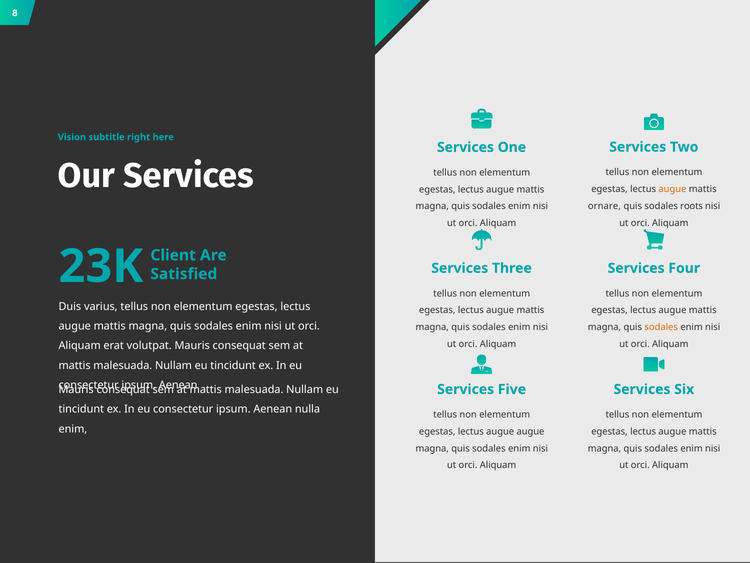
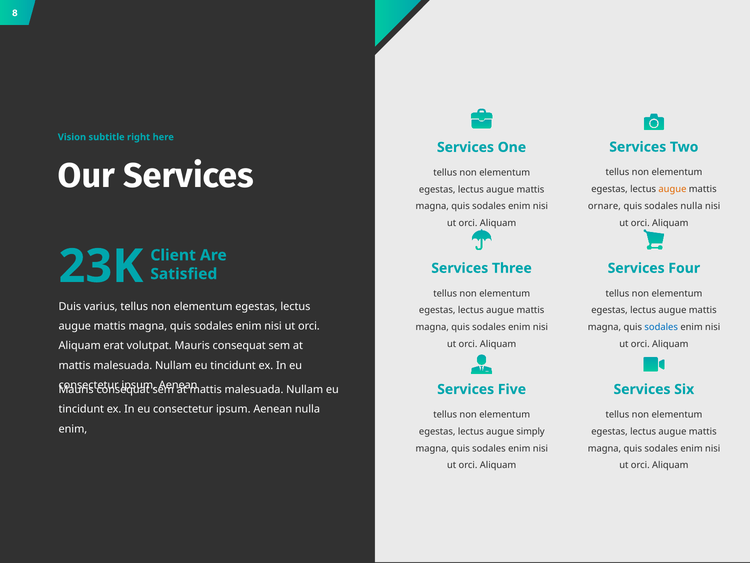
sodales roots: roots -> nulla
sodales at (661, 327) colour: orange -> blue
augue augue: augue -> simply
